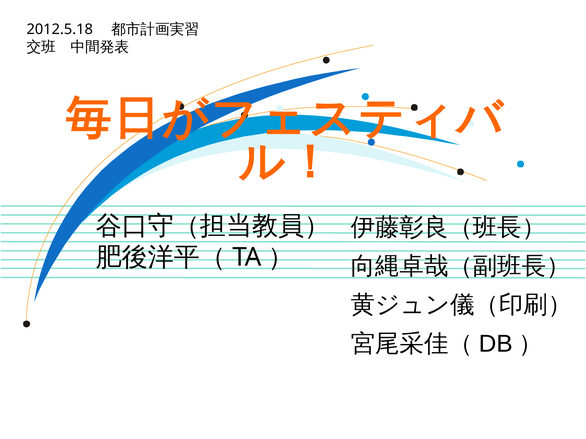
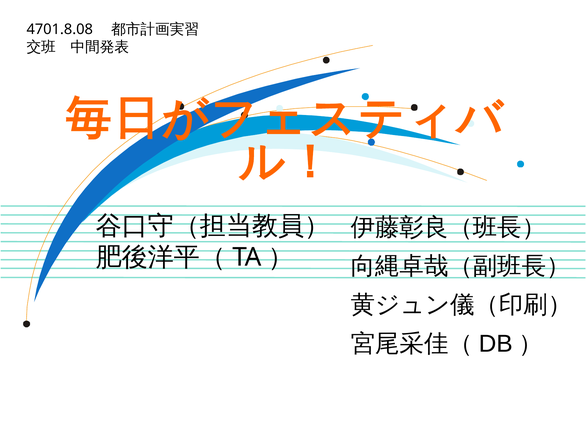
2012.5.18: 2012.5.18 -> 4701.8.08
